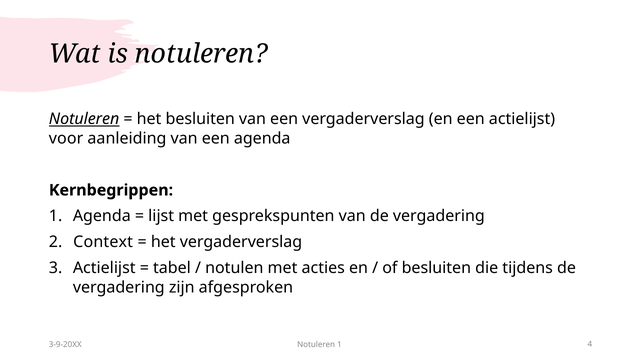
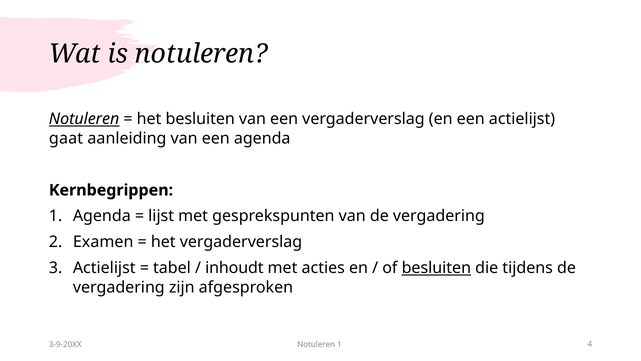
voor: voor -> gaat
Context: Context -> Examen
notulen: notulen -> inhoudt
besluiten at (436, 268) underline: none -> present
